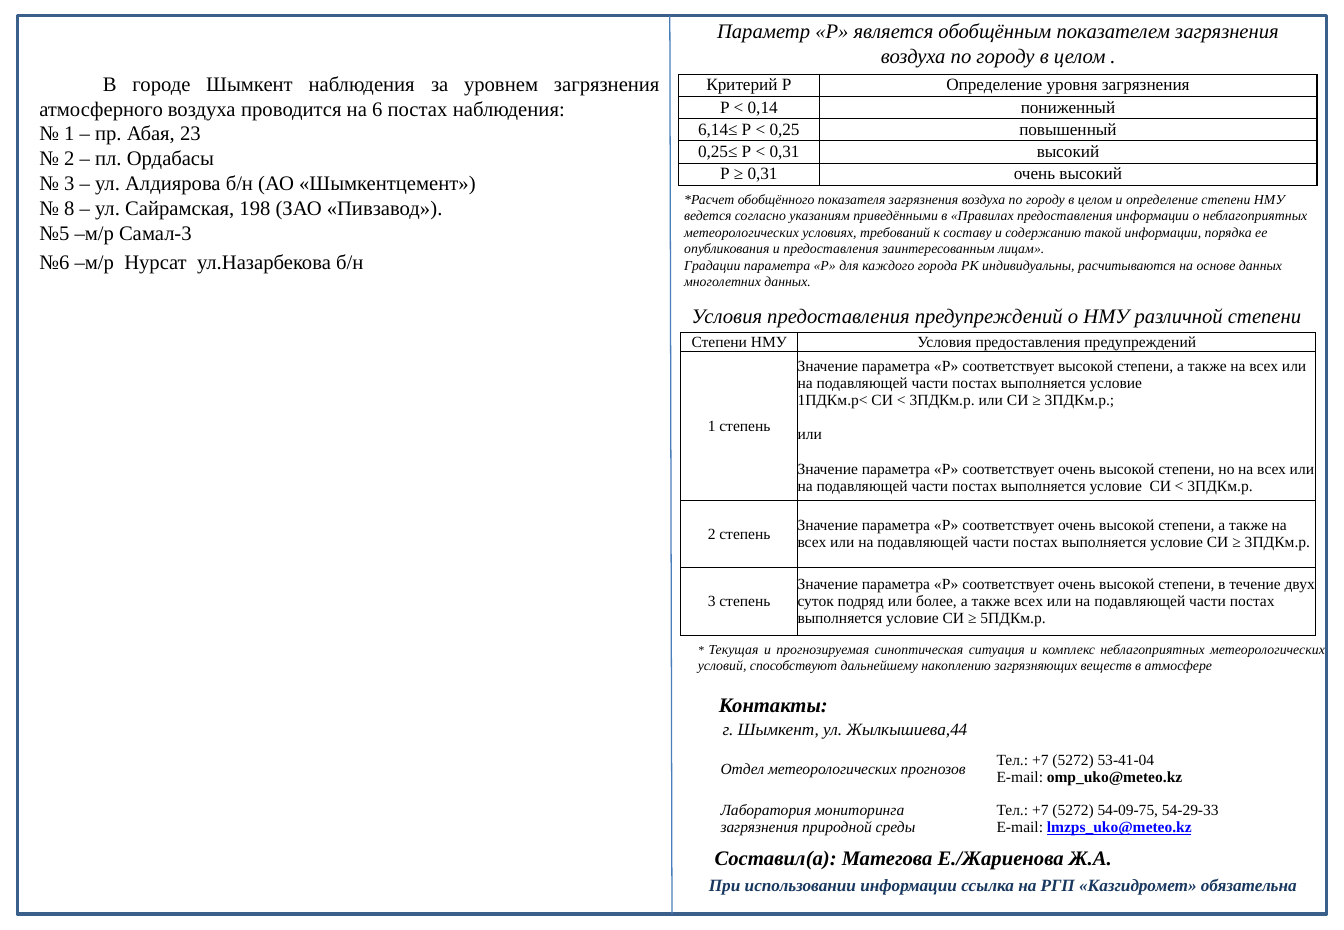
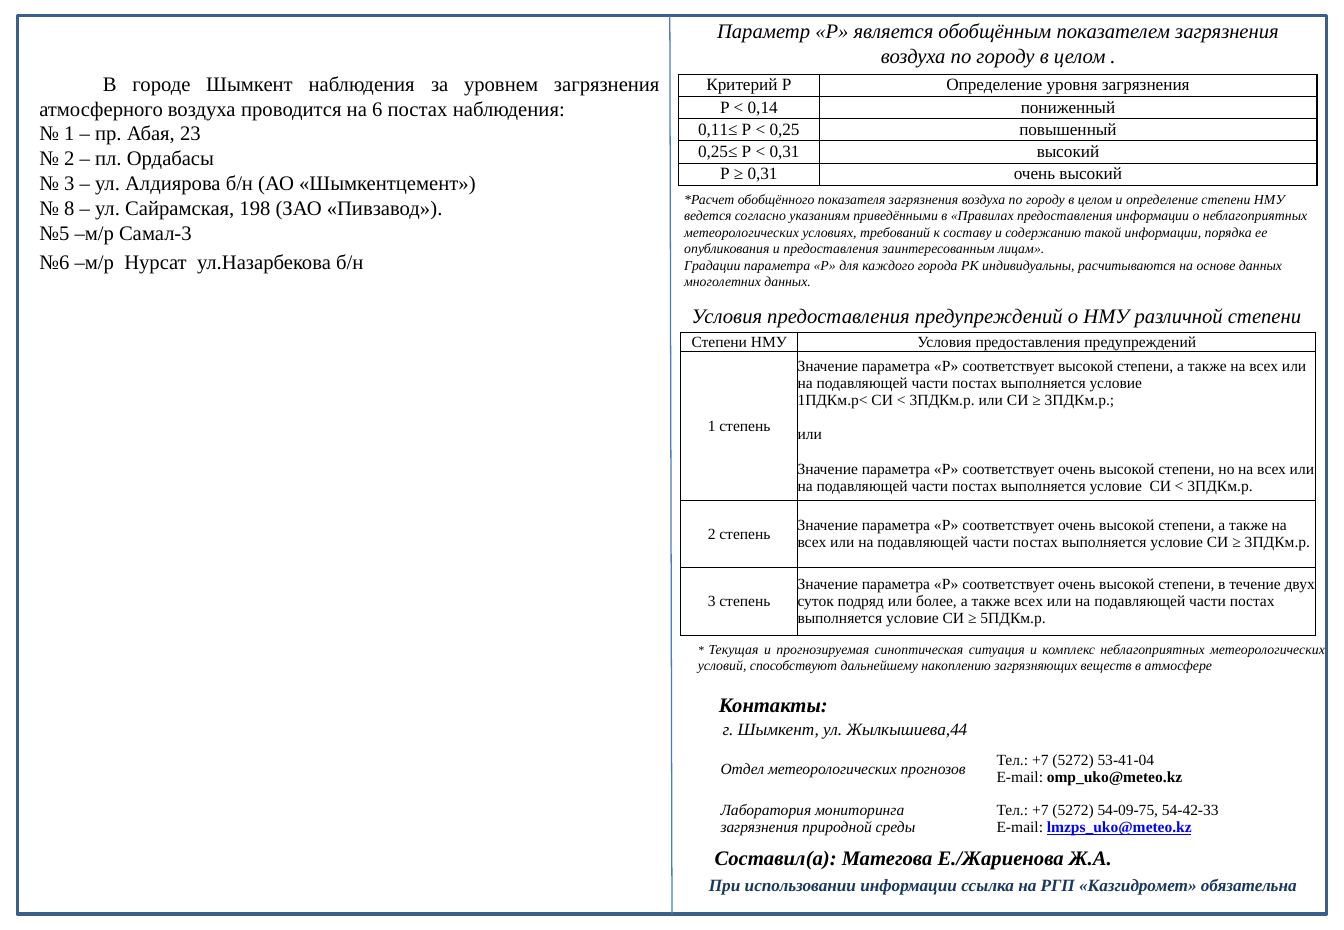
6,14≤: 6,14≤ -> 0,11≤
54-29-33: 54-29-33 -> 54-42-33
